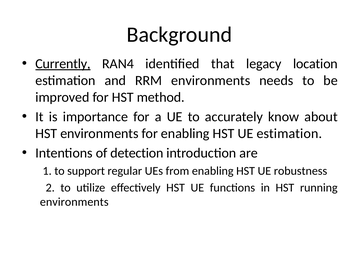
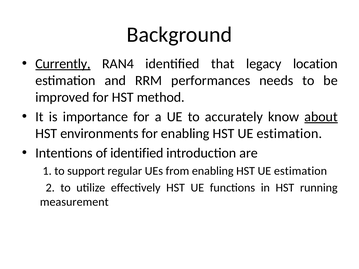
RRM environments: environments -> performances
about underline: none -> present
of detection: detection -> identified
robustness at (301, 171): robustness -> estimation
environments at (74, 202): environments -> measurement
